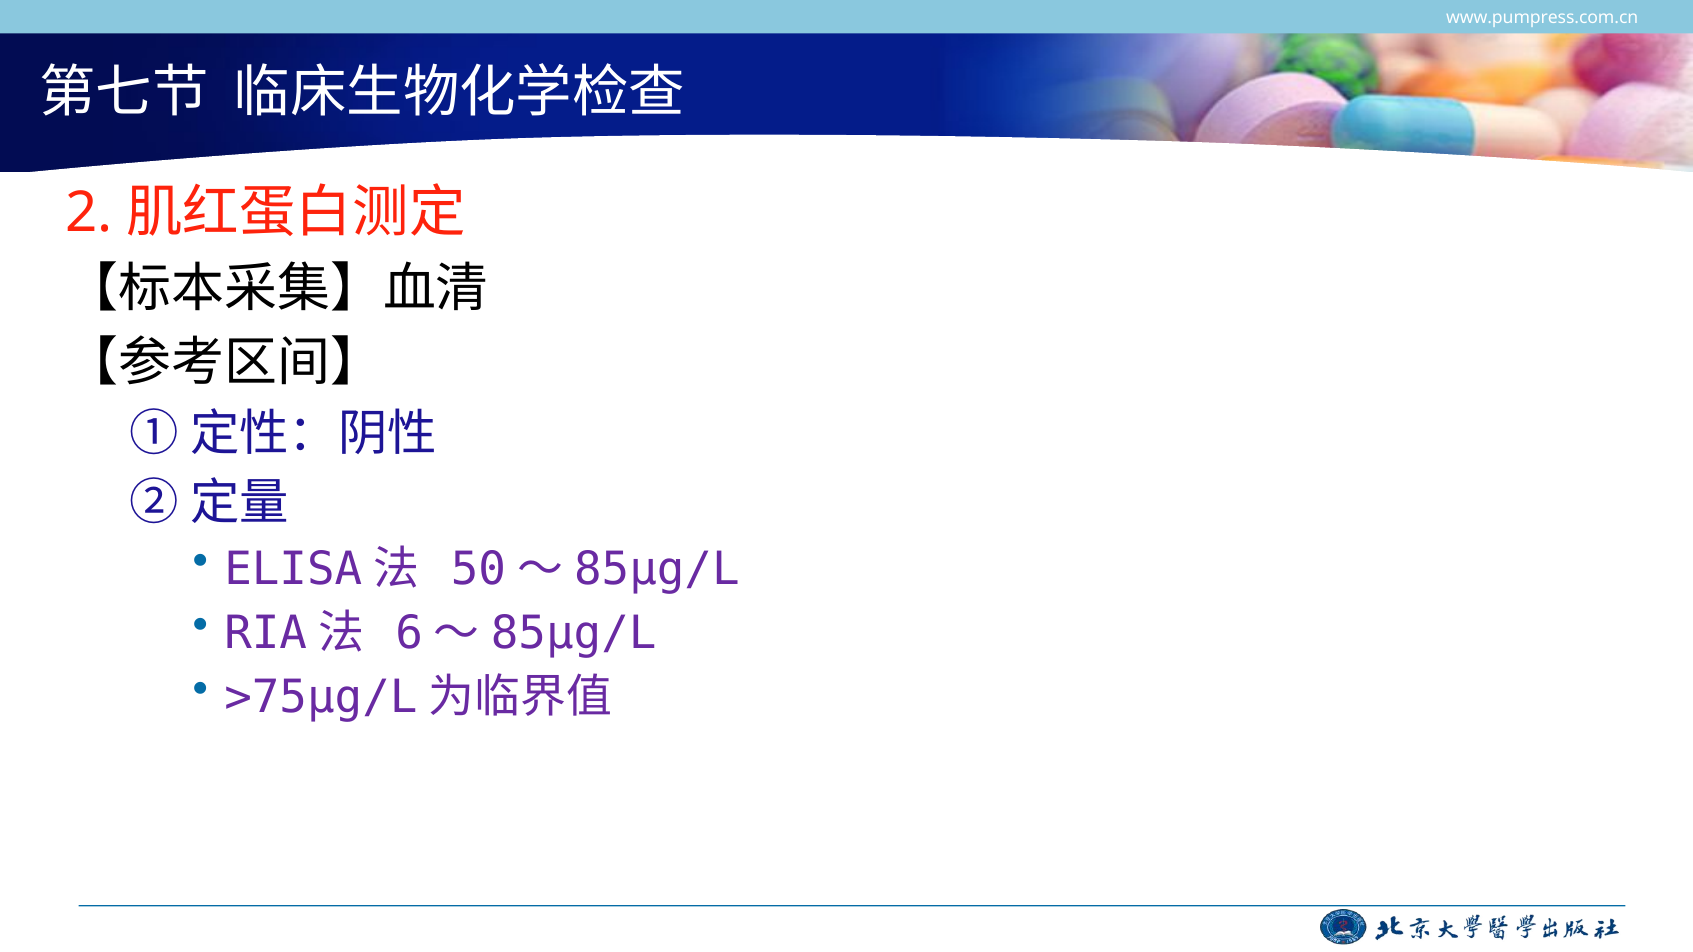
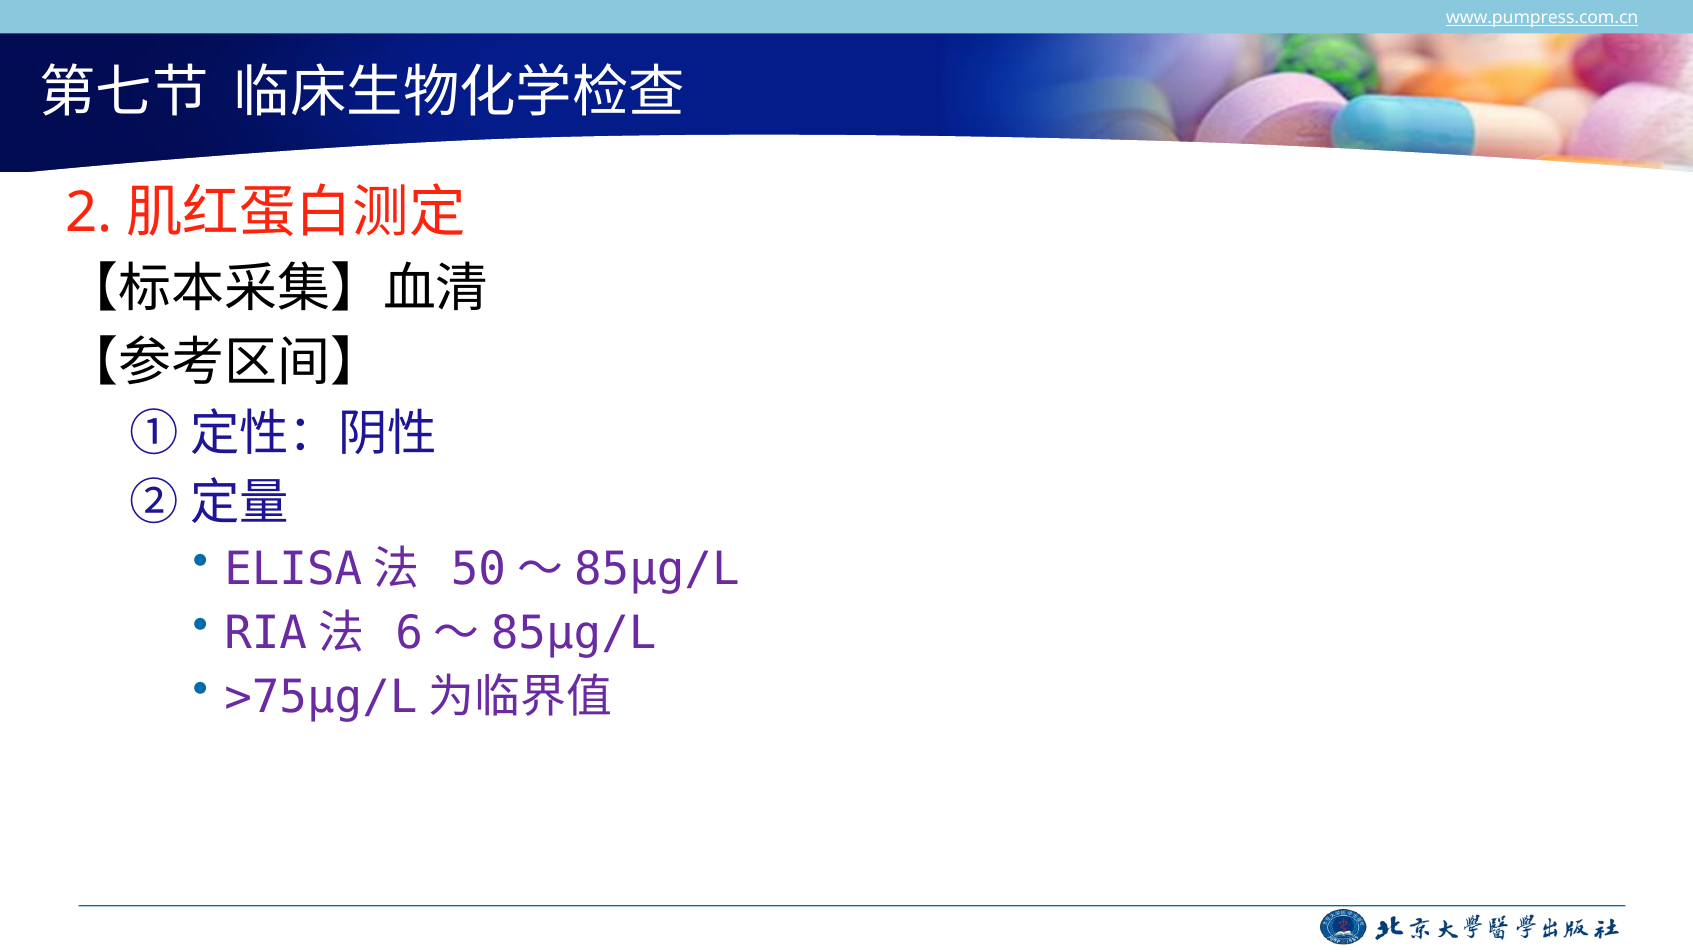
www.pumpress.com.cn underline: none -> present
